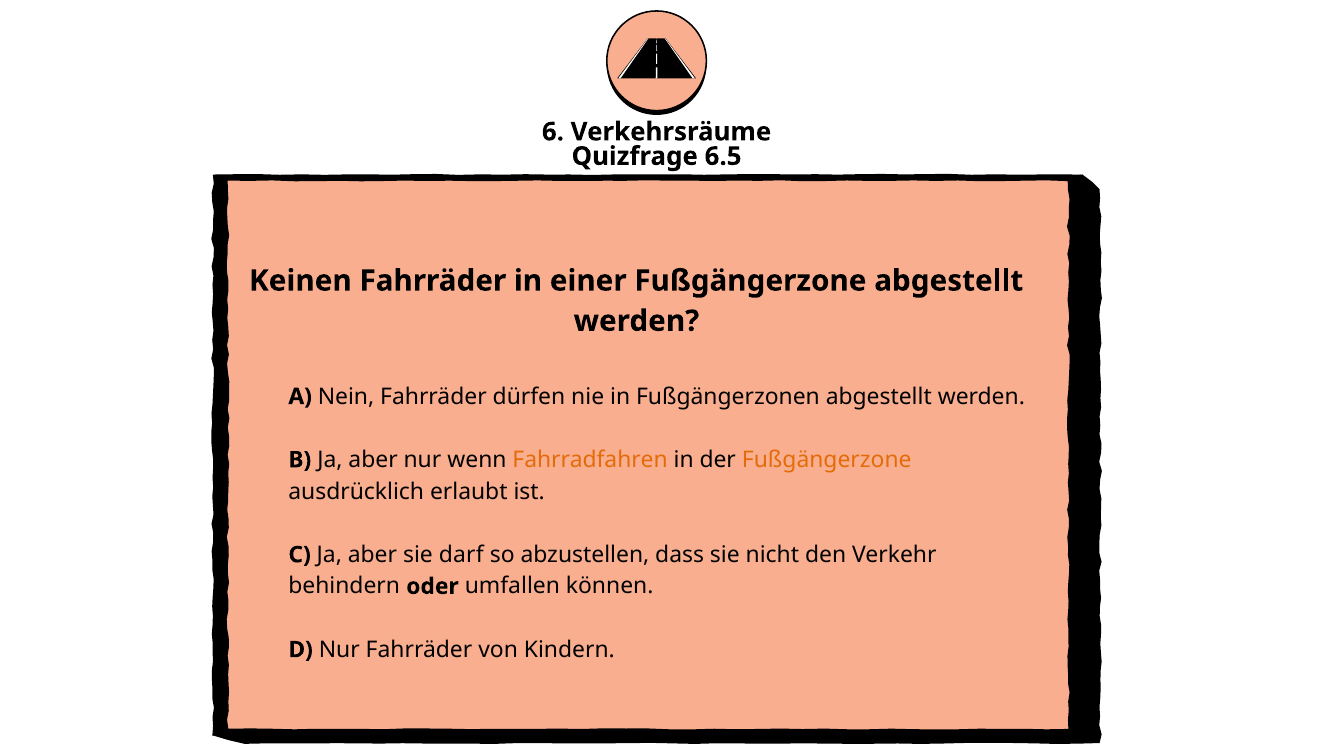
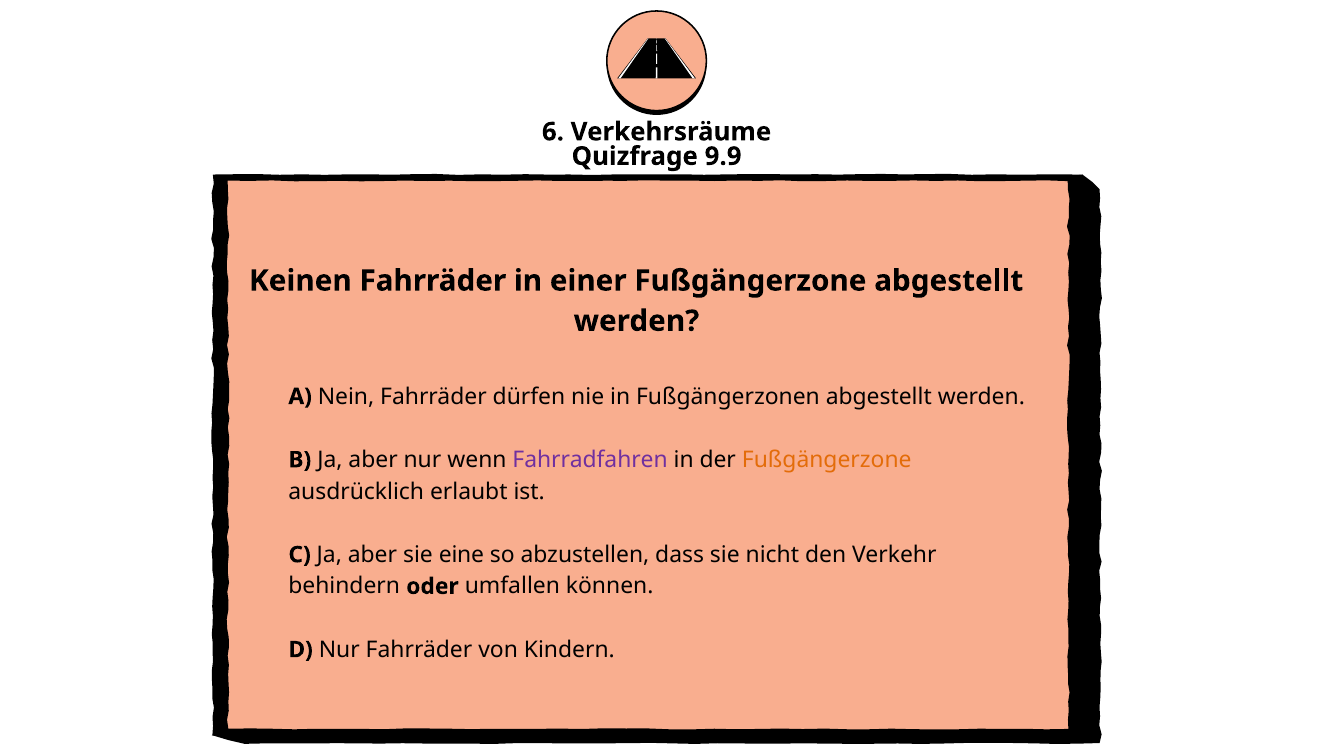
6.5: 6.5 -> 9.9
Fahrradfahren colour: orange -> purple
darf: darf -> eine
